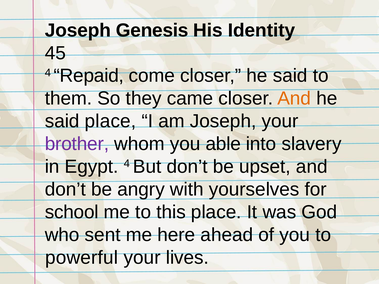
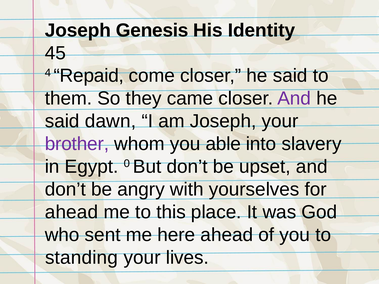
And at (294, 99) colour: orange -> purple
said place: place -> dawn
Egypt 4: 4 -> 0
school at (72, 212): school -> ahead
powerful: powerful -> standing
